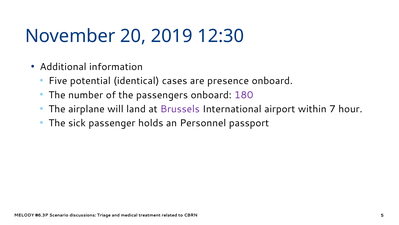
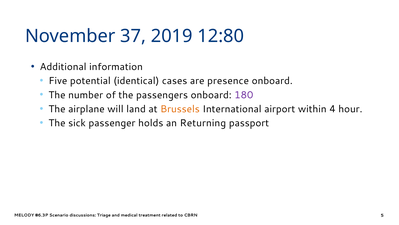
20: 20 -> 37
12:30: 12:30 -> 12:80
Brussels colour: purple -> orange
7: 7 -> 4
Personnel: Personnel -> Returning
